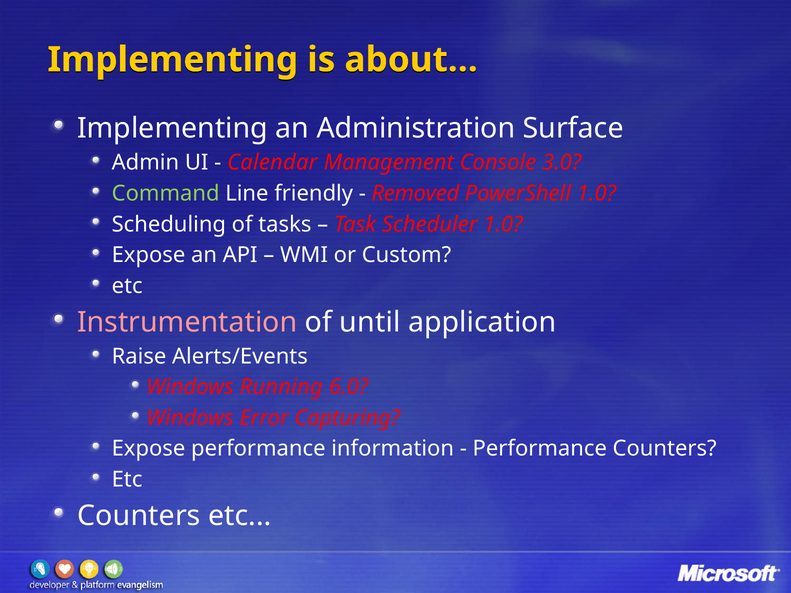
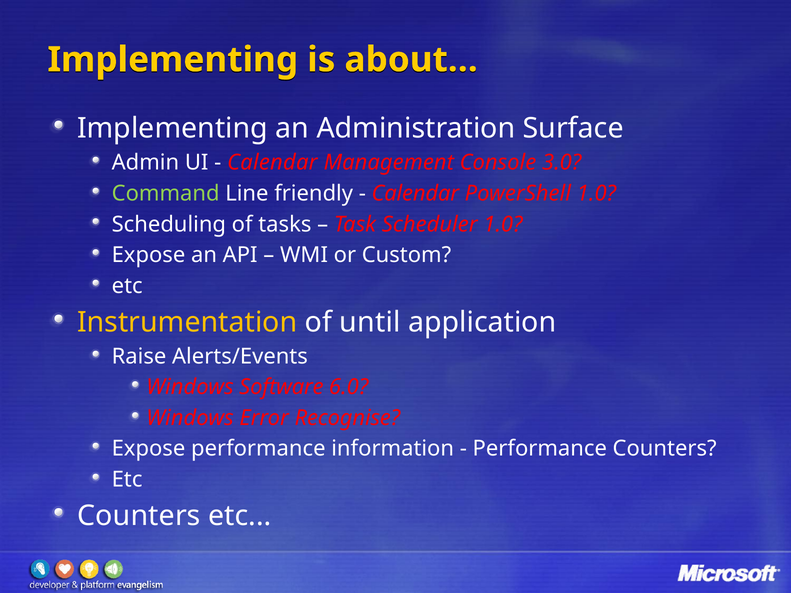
Removed at (415, 194): Removed -> Calendar
Instrumentation colour: pink -> yellow
Running: Running -> Software
Capturing: Capturing -> Recognise
